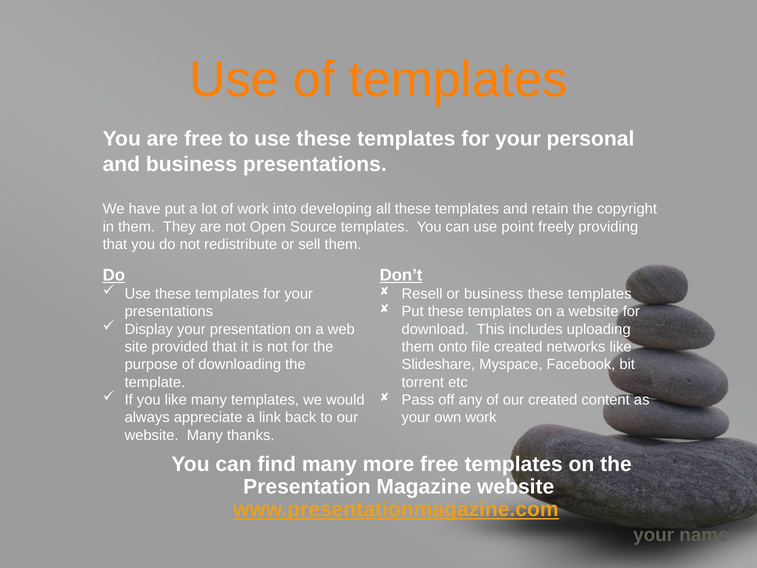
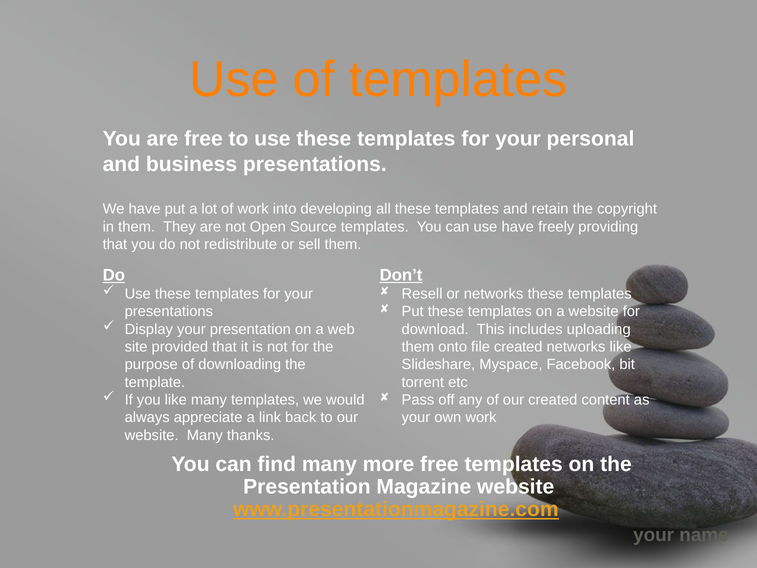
use point: point -> have
or business: business -> networks
